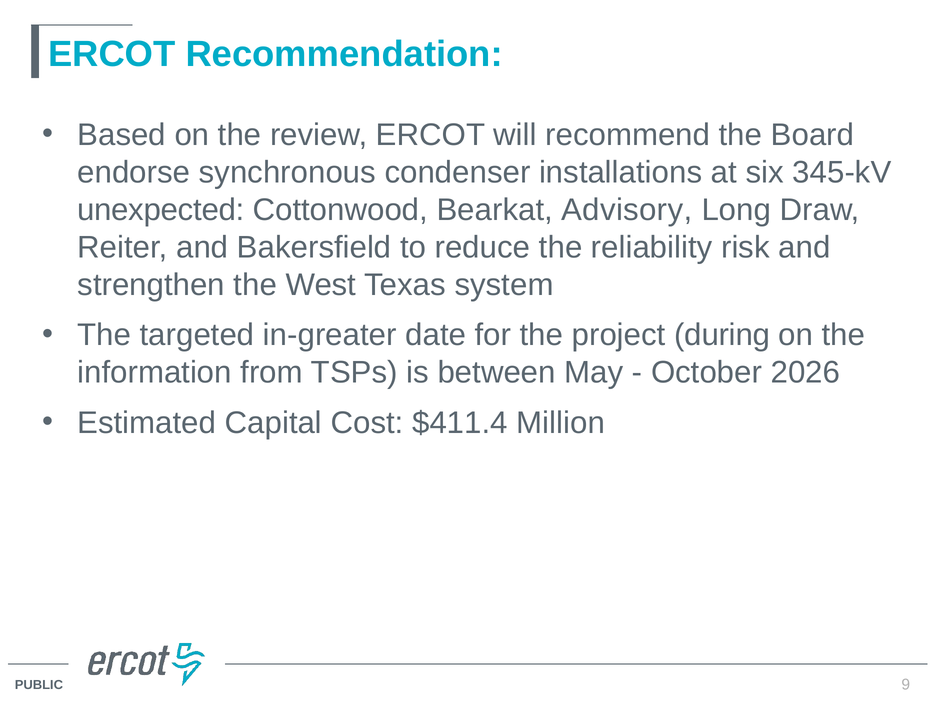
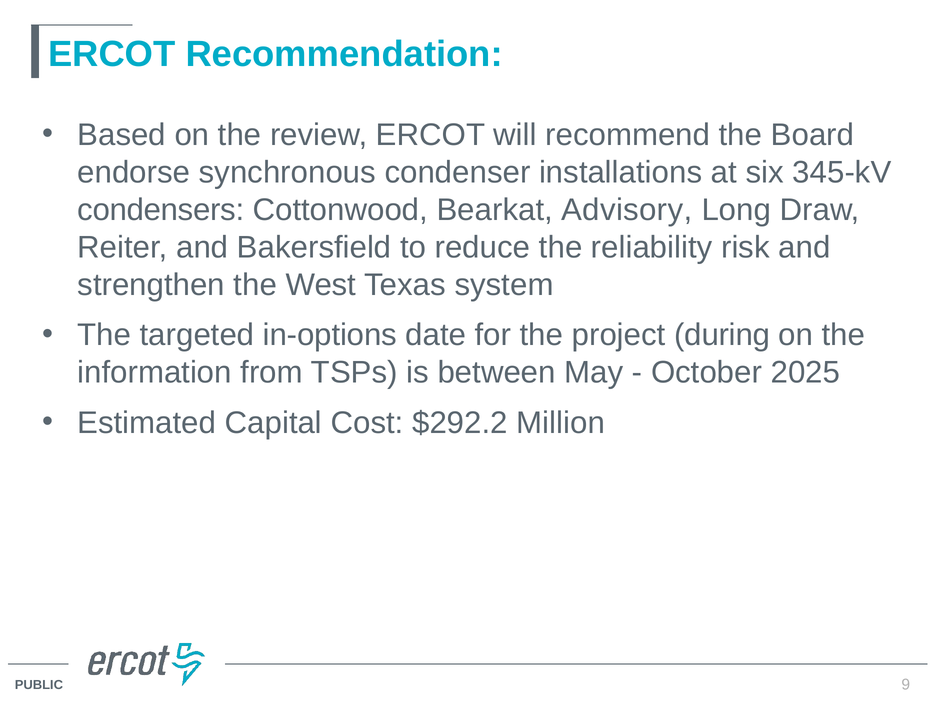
unexpected: unexpected -> condensers
in-greater: in-greater -> in-options
2026: 2026 -> 2025
$411.4: $411.4 -> $292.2
